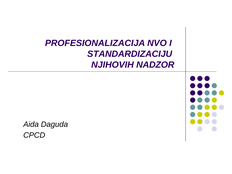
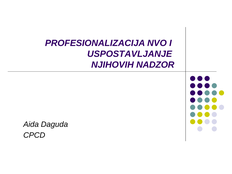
STANDARDIZACIJU: STANDARDIZACIJU -> USPOSTAVLJANJE
